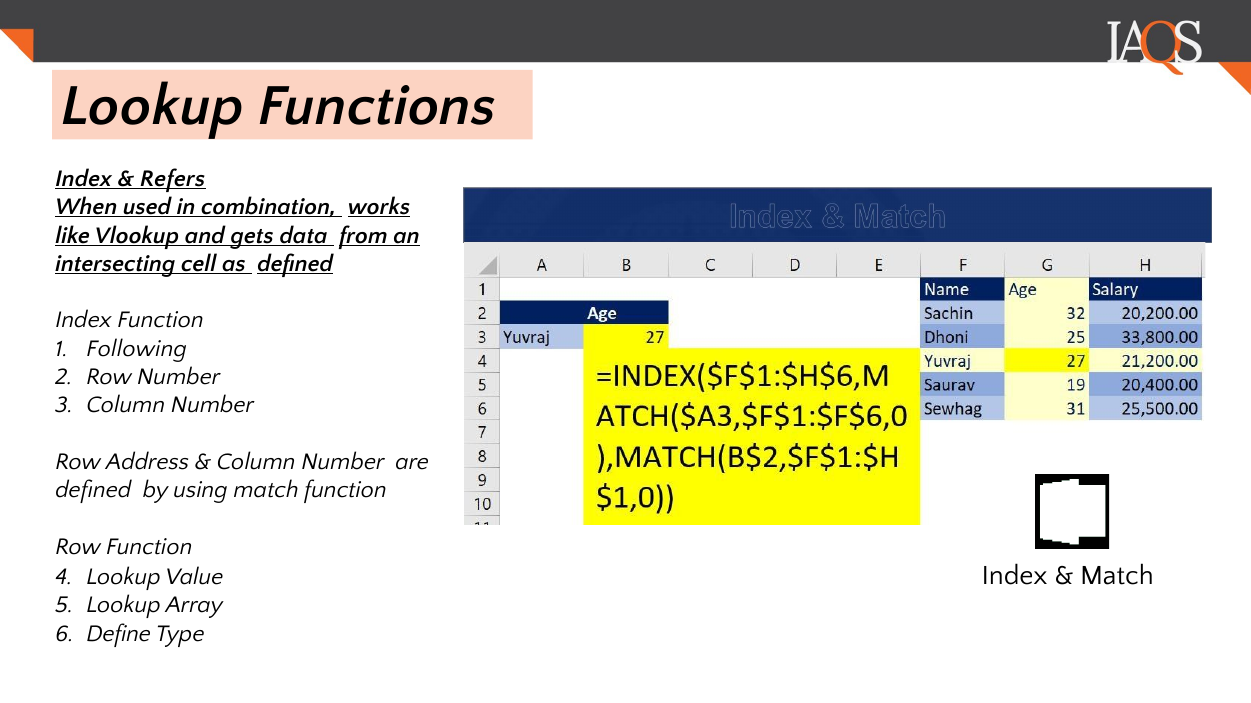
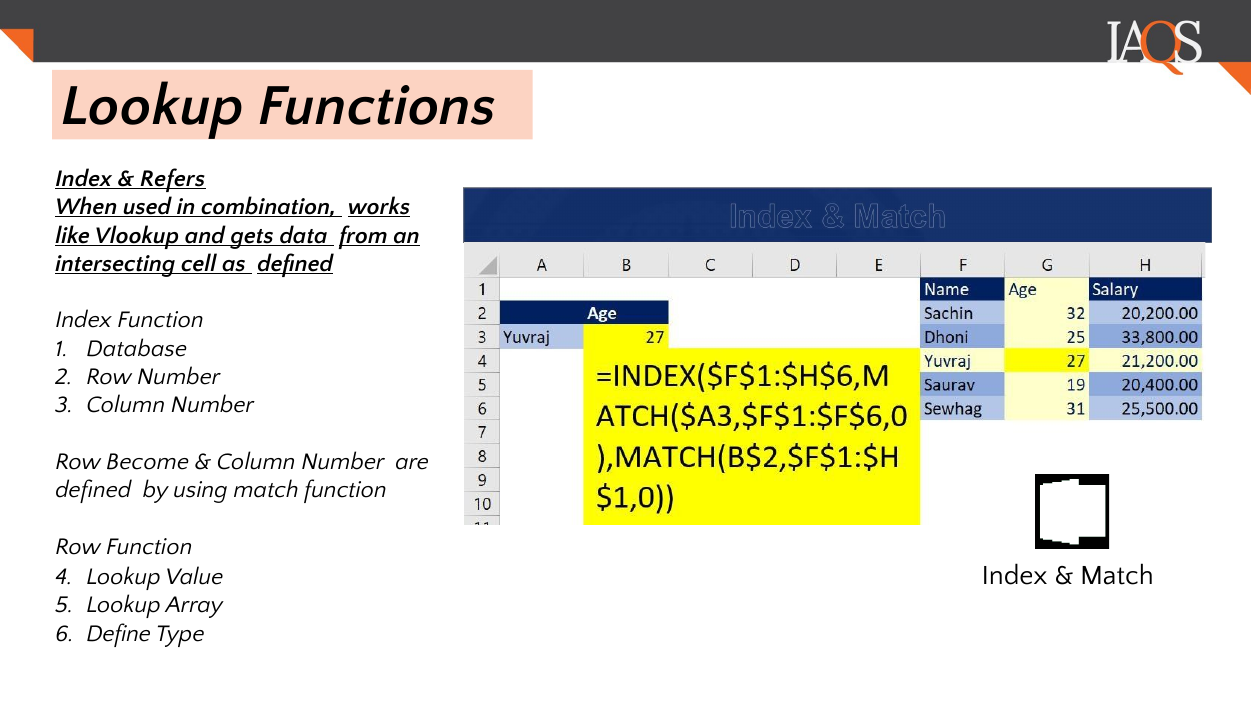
Following: Following -> Database
Address: Address -> Become
